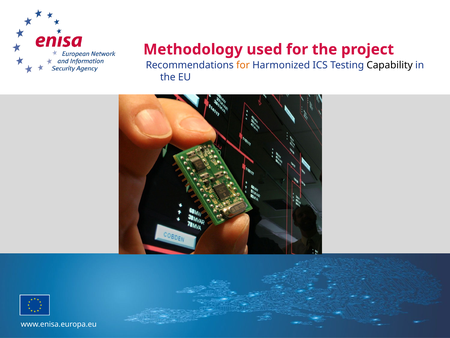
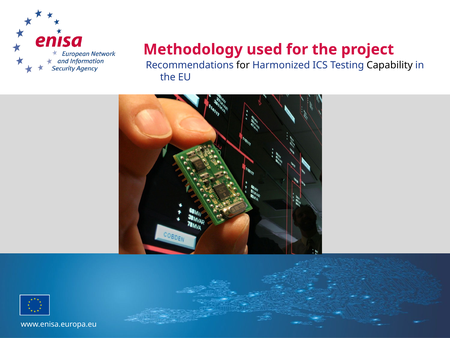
for at (243, 65) colour: orange -> black
